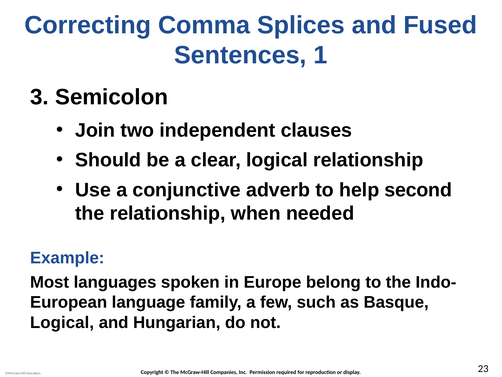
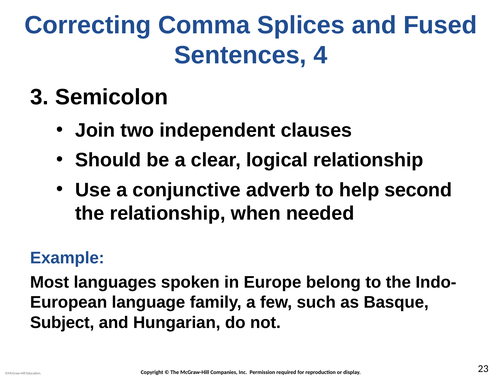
1: 1 -> 4
Logical at (62, 322): Logical -> Subject
